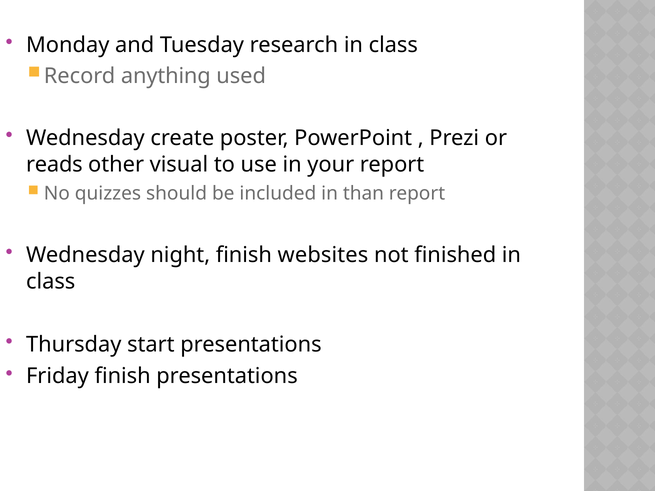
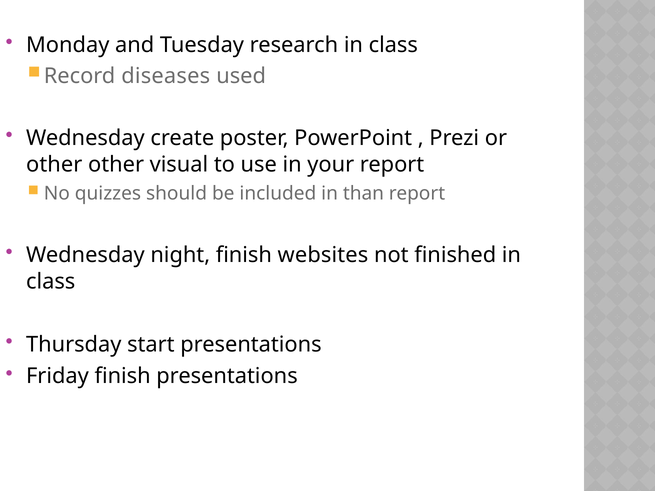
anything: anything -> diseases
reads at (54, 164): reads -> other
